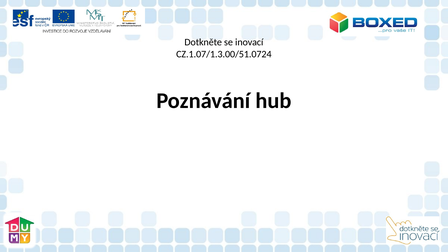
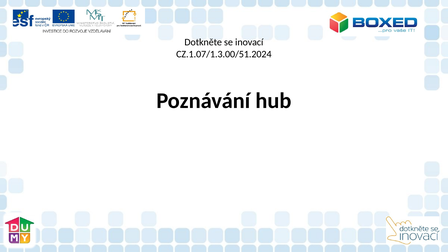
CZ.1.07/1.3.00/51.0724: CZ.1.07/1.3.00/51.0724 -> CZ.1.07/1.3.00/51.2024
